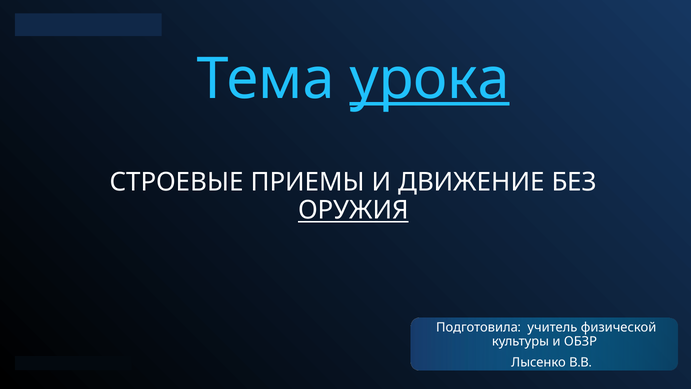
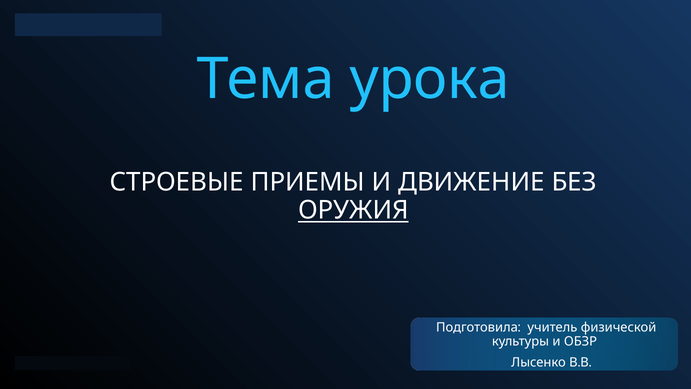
урока underline: present -> none
